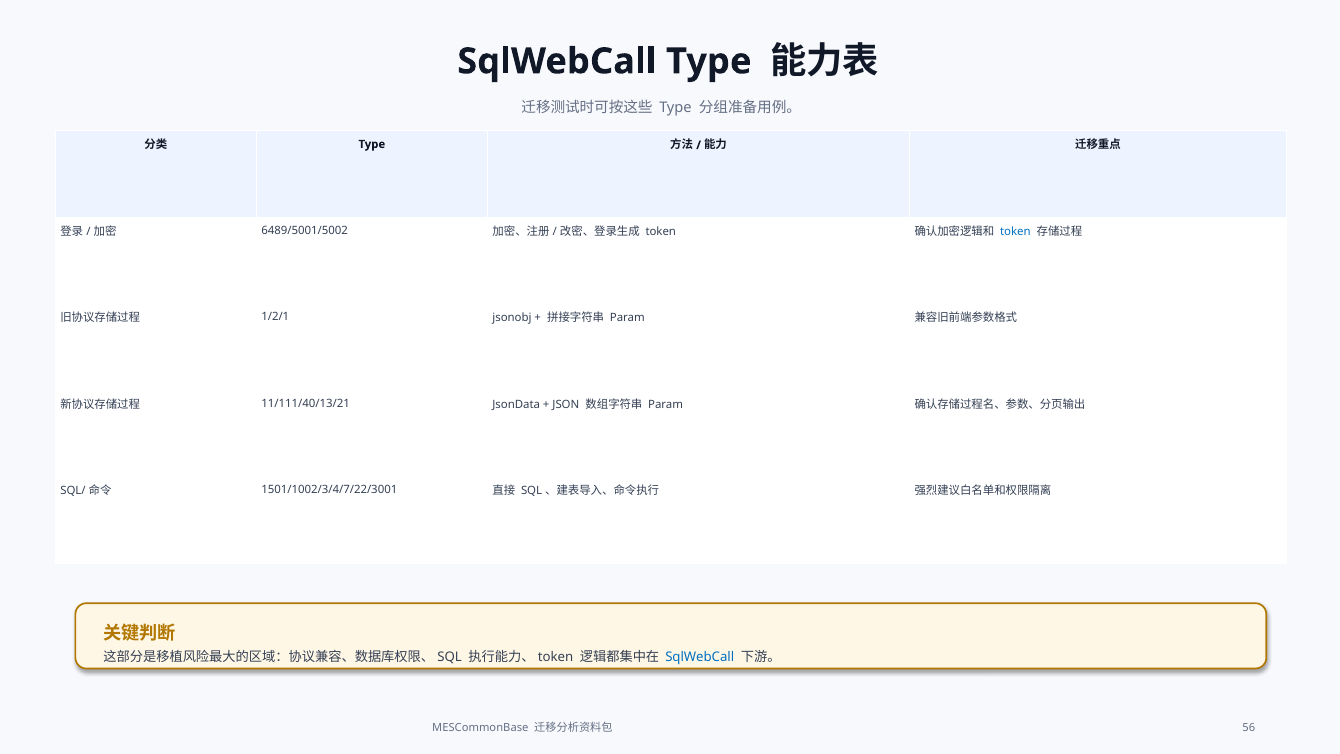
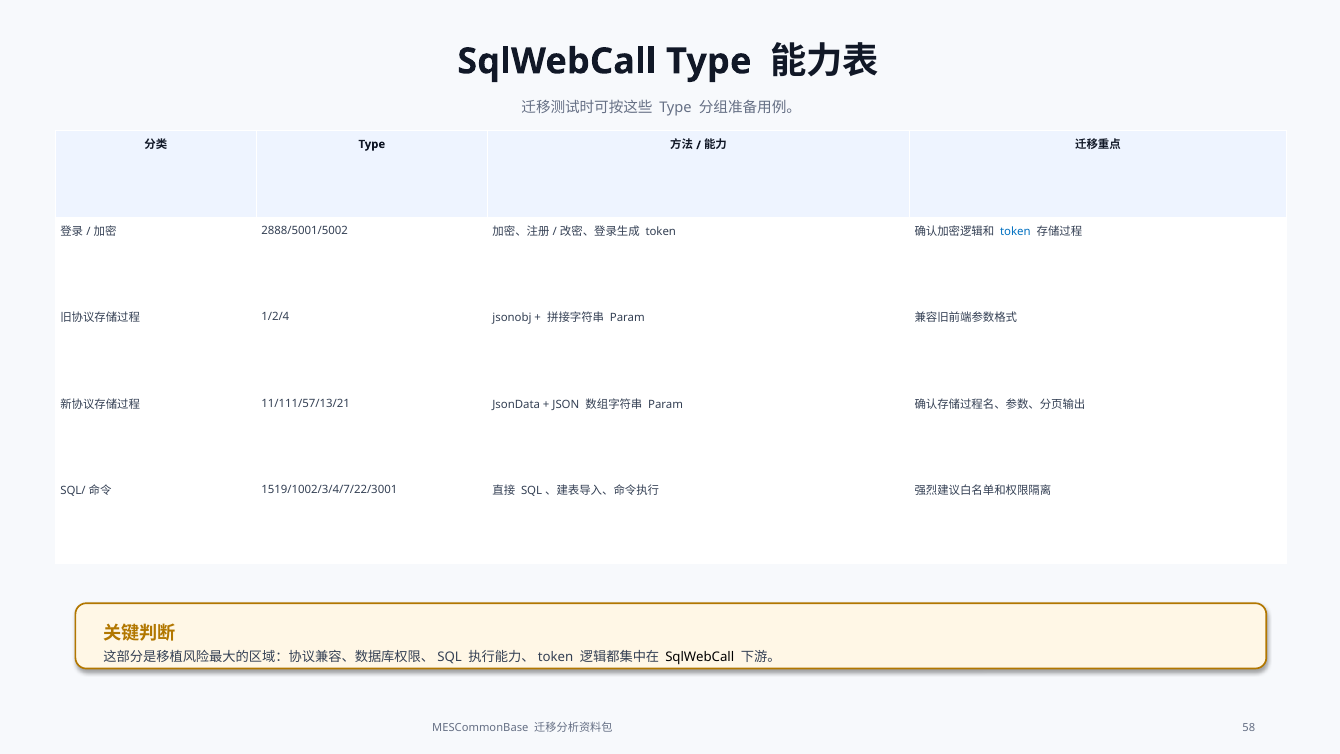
6489/5001/5002: 6489/5001/5002 -> 2888/5001/5002
1/2/1: 1/2/1 -> 1/2/4
11/111/40/13/21: 11/111/40/13/21 -> 11/111/57/13/21
1501/1002/3/4/7/22/3001: 1501/1002/3/4/7/22/3001 -> 1519/1002/3/4/7/22/3001
SqlWebCall at (700, 657) colour: blue -> black
56: 56 -> 58
